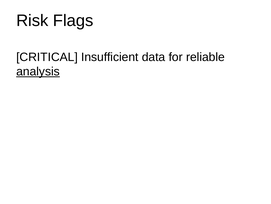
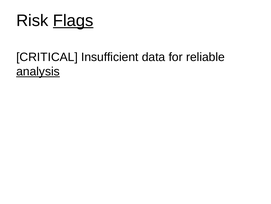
Flags underline: none -> present
